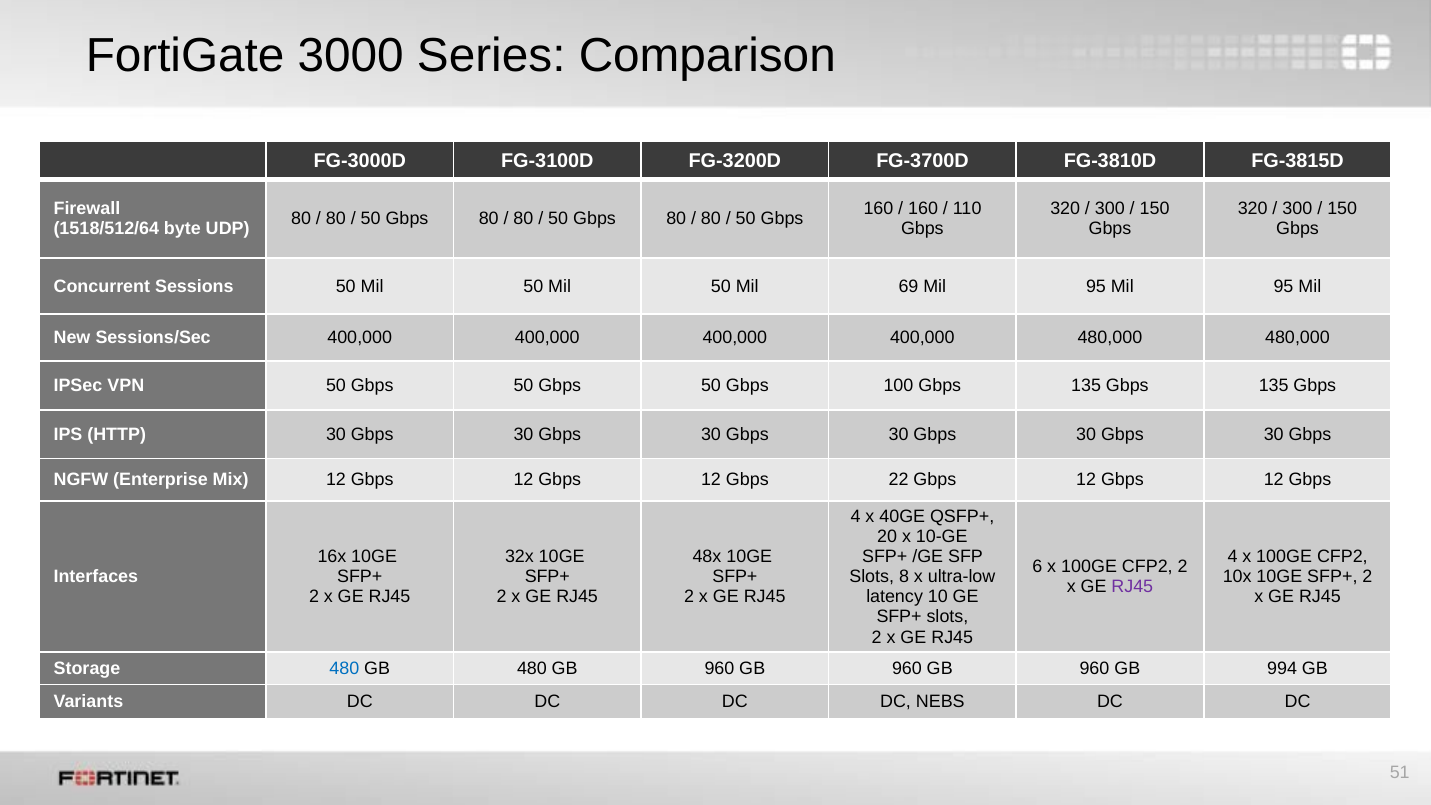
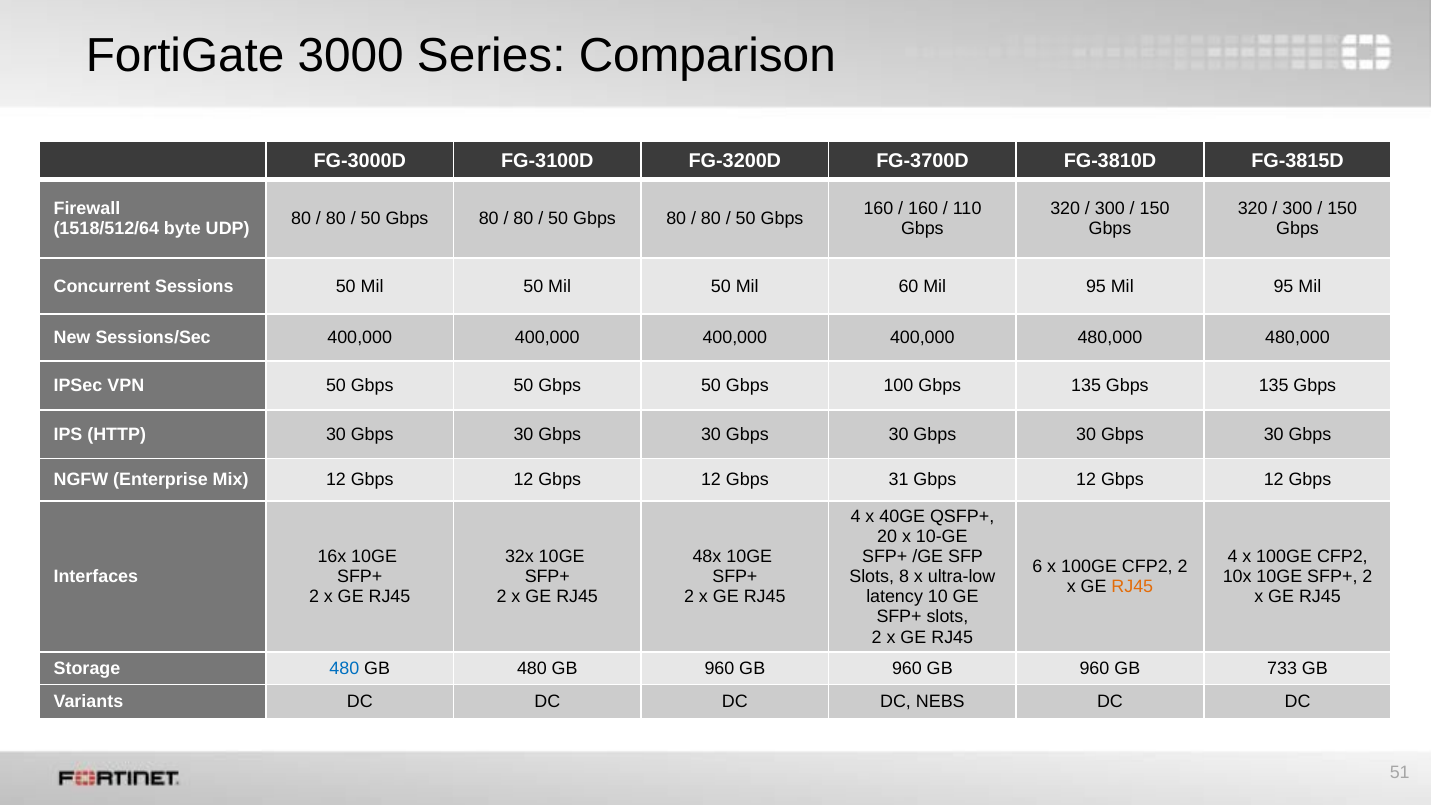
69: 69 -> 60
22: 22 -> 31
RJ45 at (1132, 587) colour: purple -> orange
994: 994 -> 733
